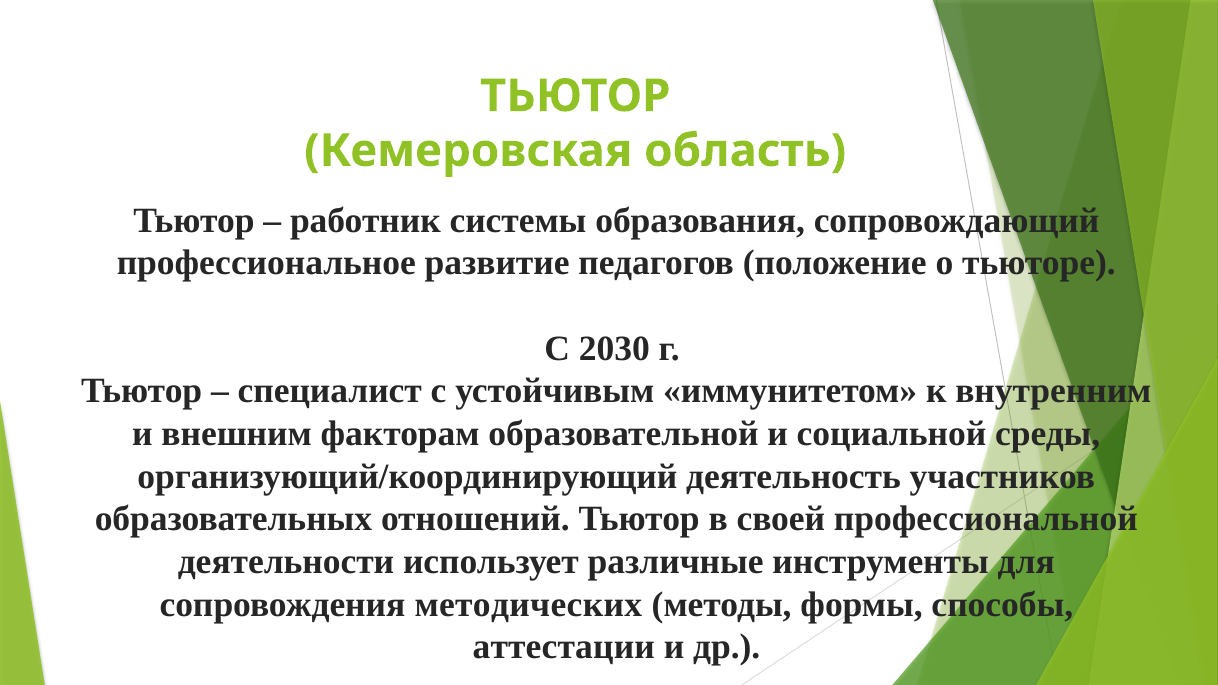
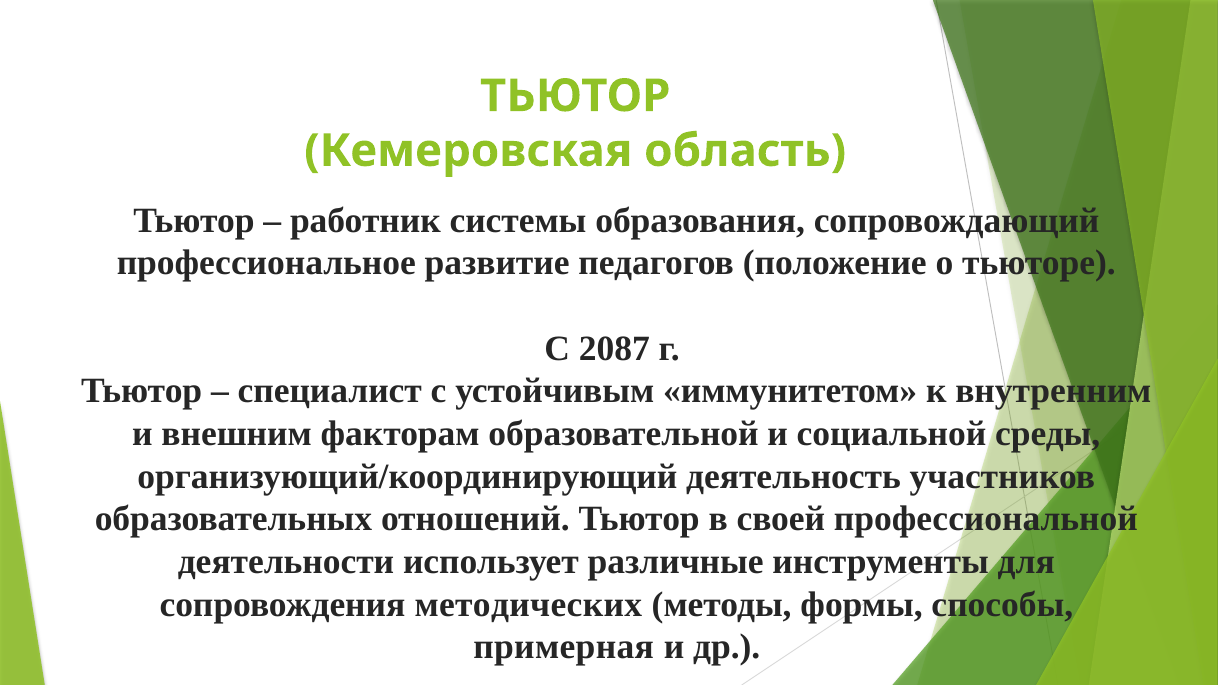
2030: 2030 -> 2087
аттестации: аттестации -> примерная
